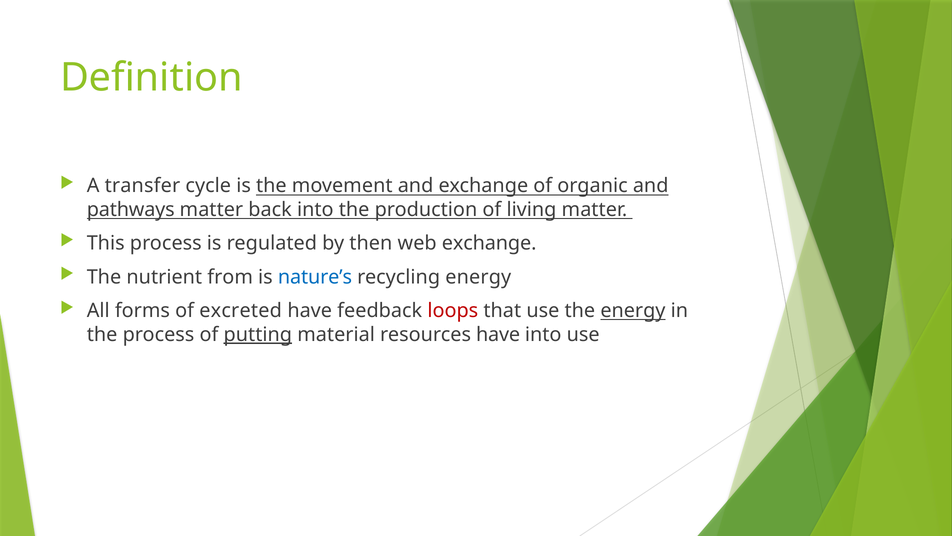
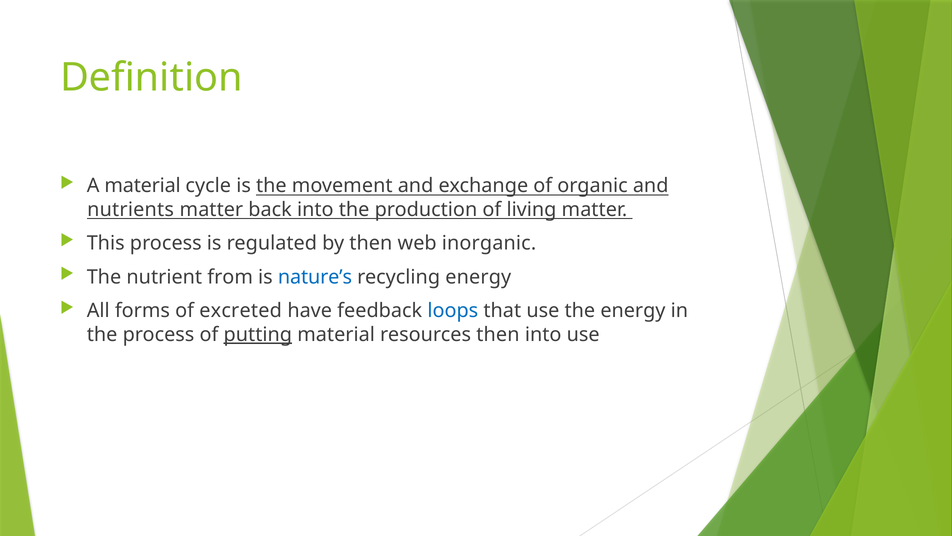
A transfer: transfer -> material
pathways: pathways -> nutrients
web exchange: exchange -> inorganic
loops colour: red -> blue
energy at (633, 311) underline: present -> none
resources have: have -> then
